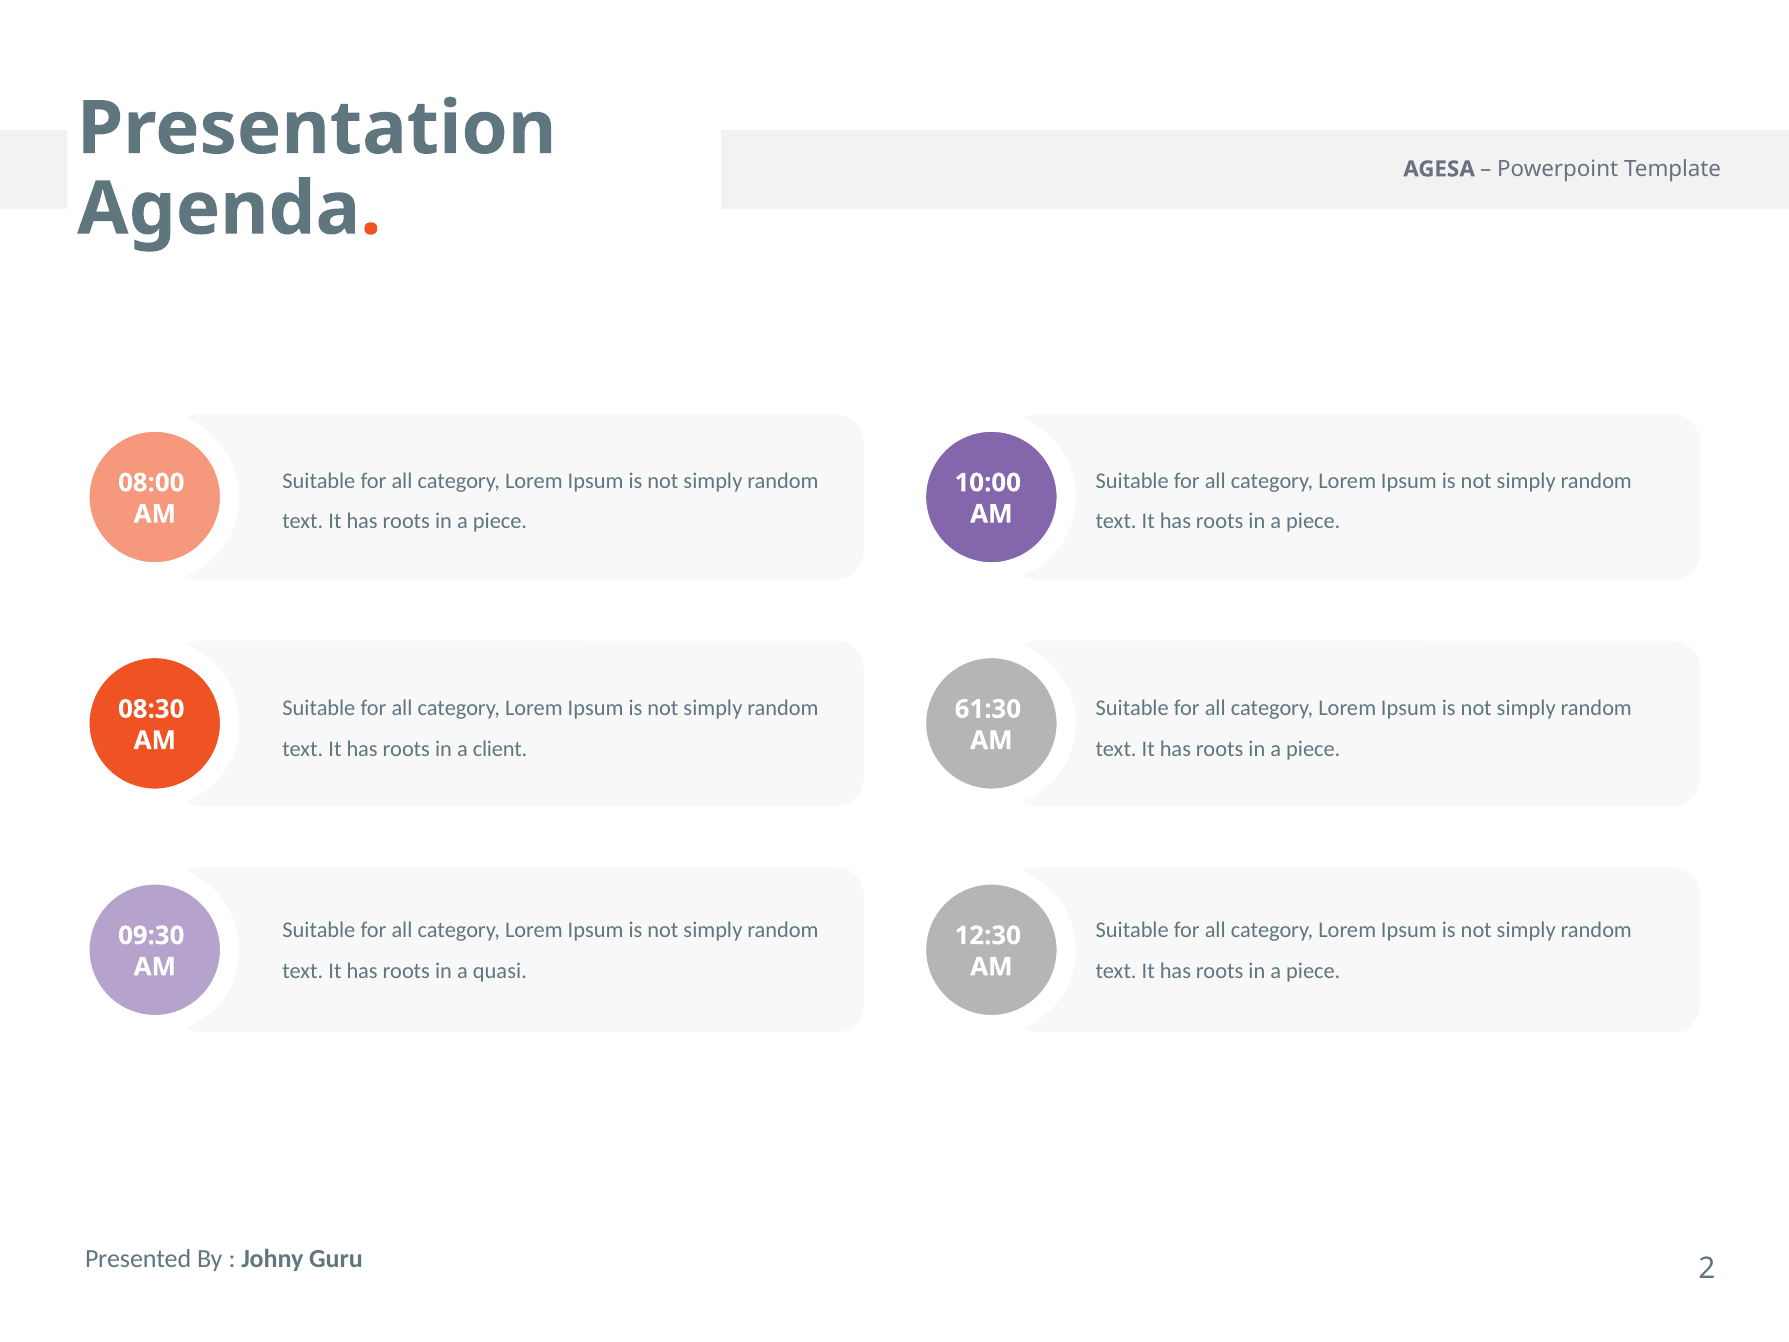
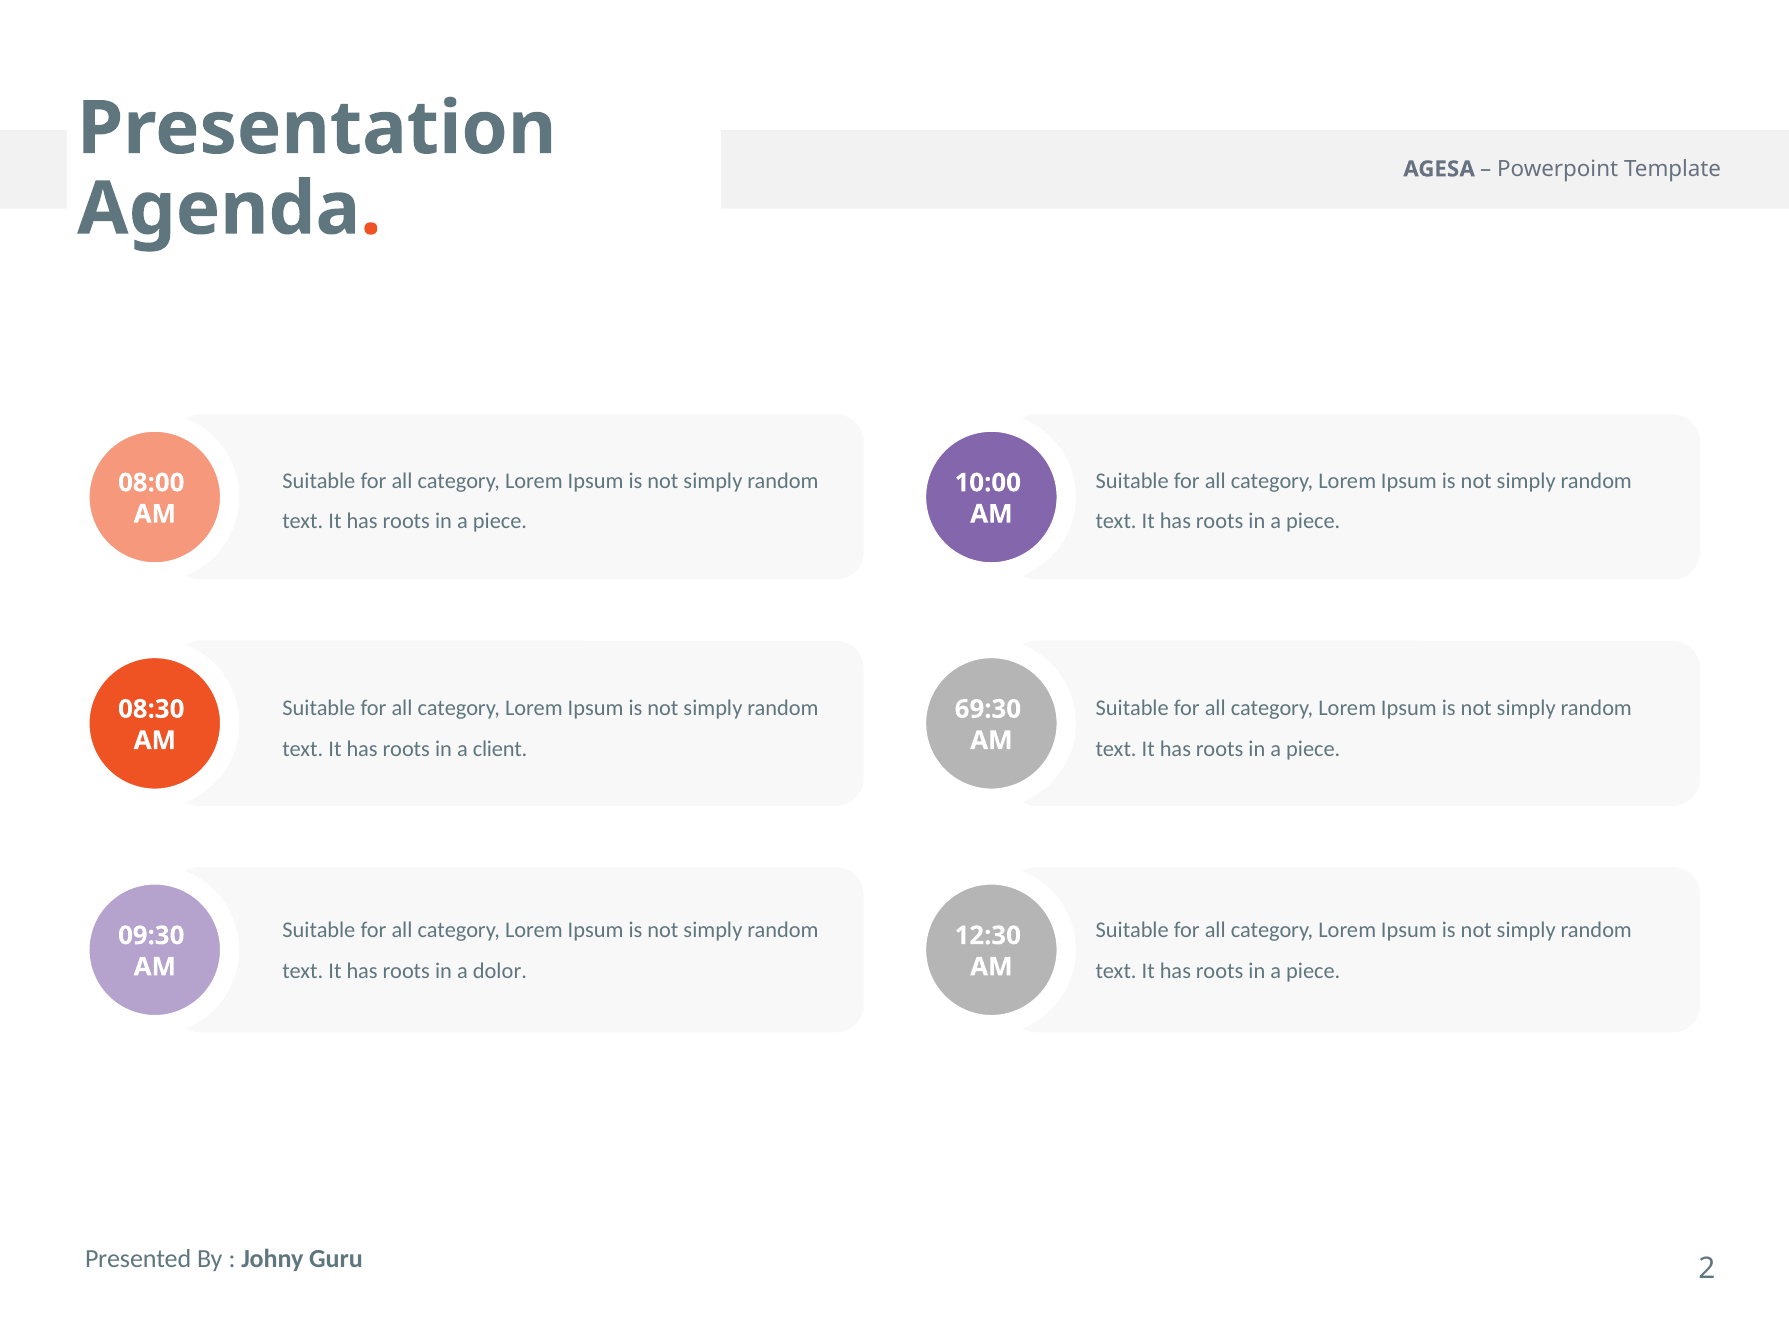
61:30: 61:30 -> 69:30
quasi: quasi -> dolor
